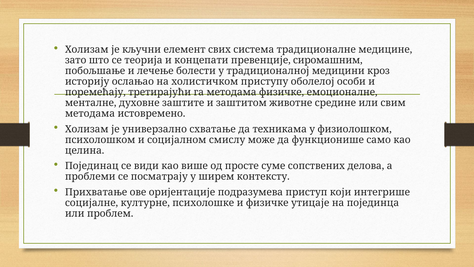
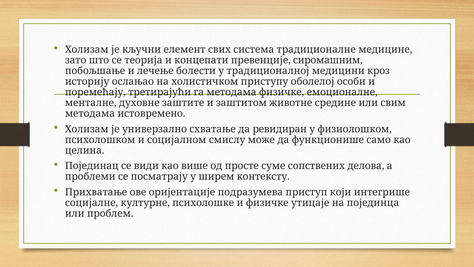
техникама: техникама -> ревидиран
